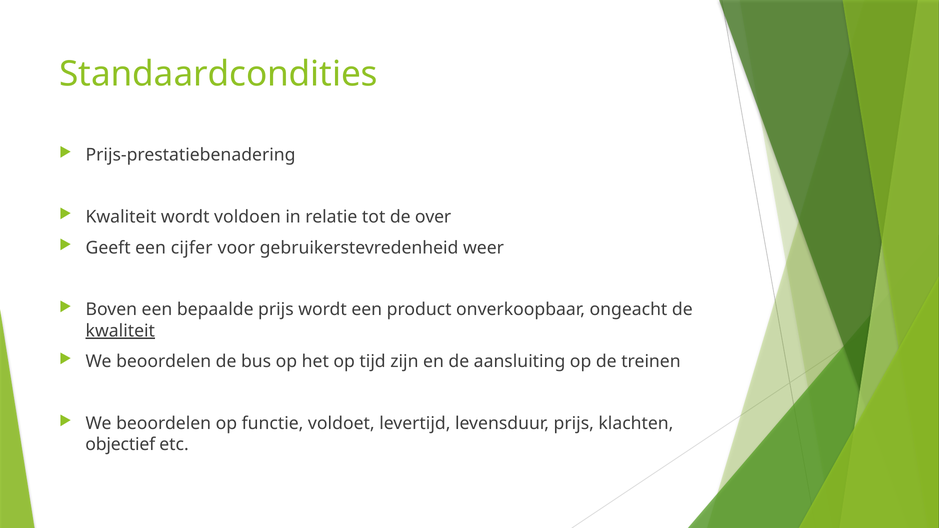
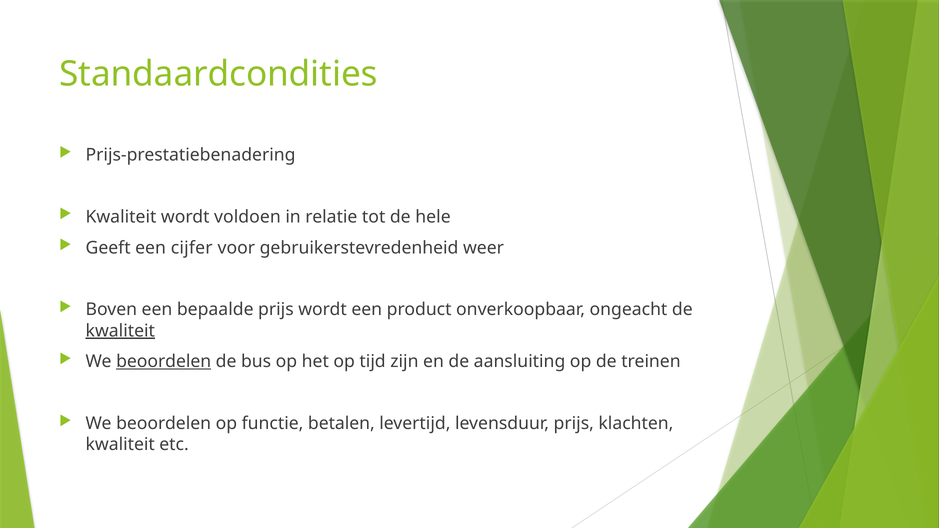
over: over -> hele
beoordelen at (164, 362) underline: none -> present
voldoet: voldoet -> betalen
objectief at (120, 445): objectief -> kwaliteit
